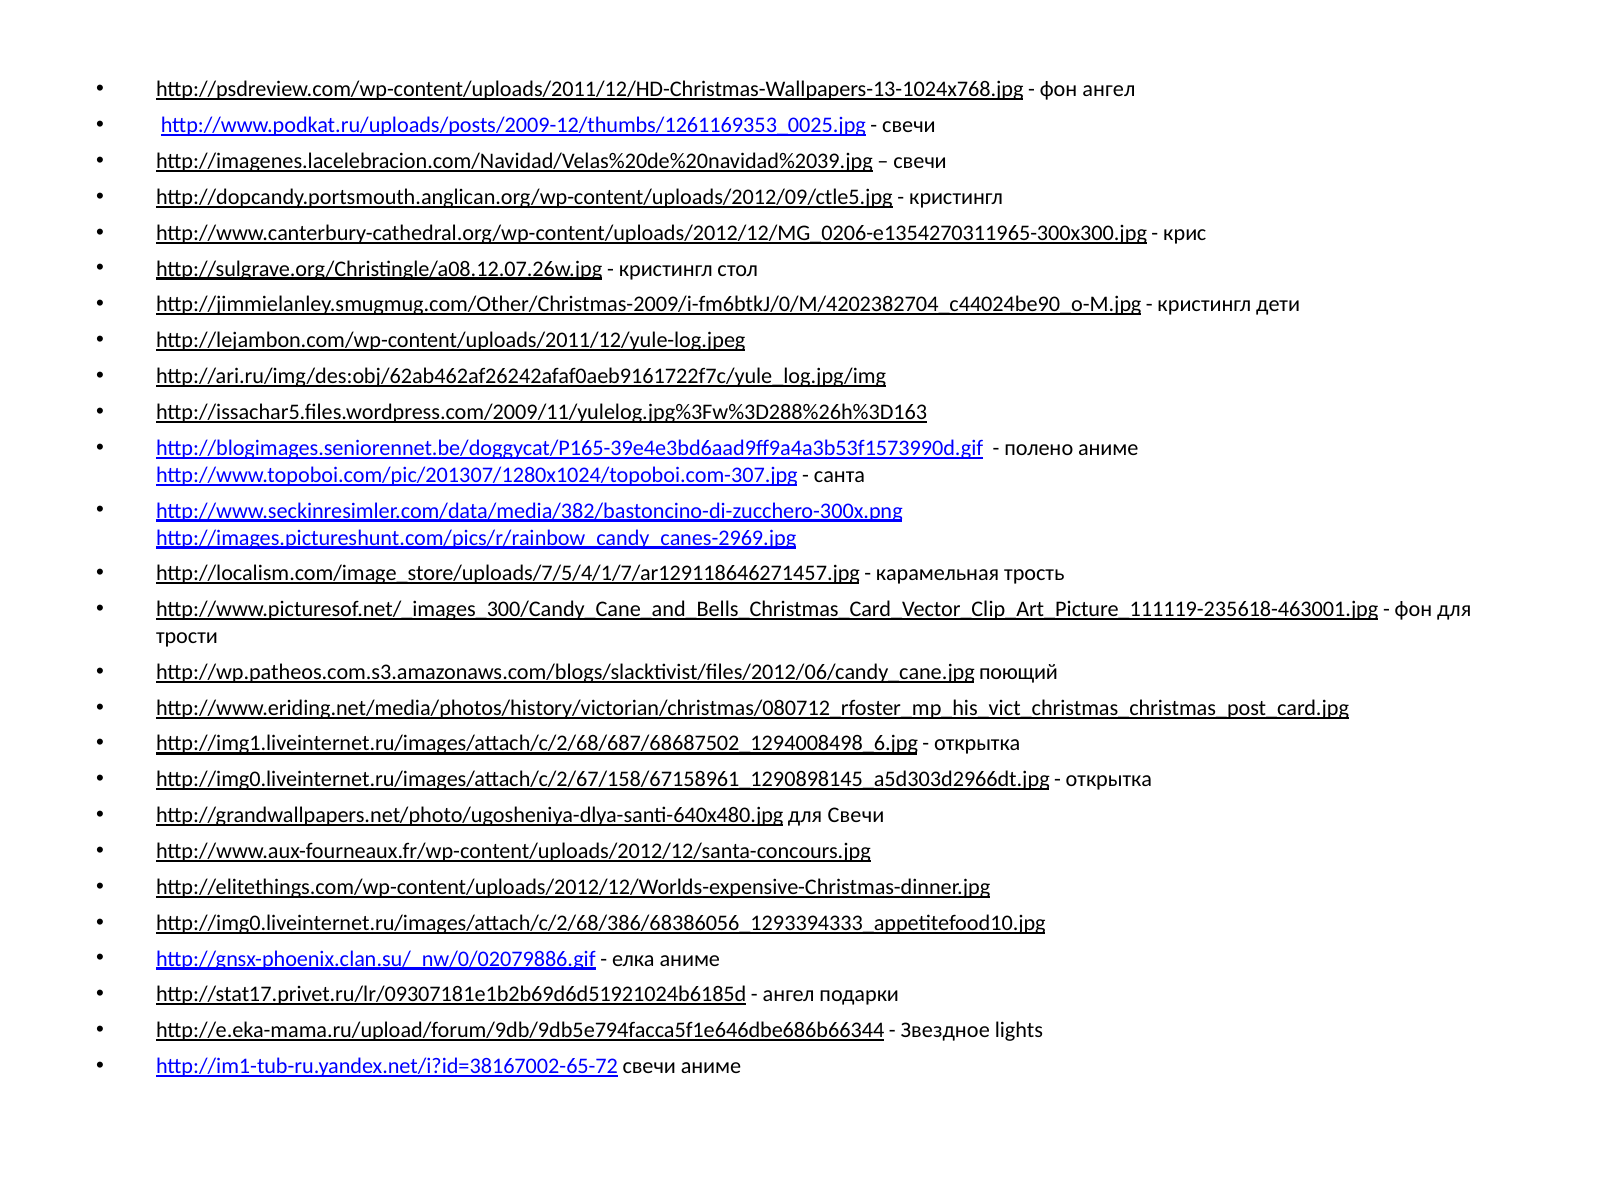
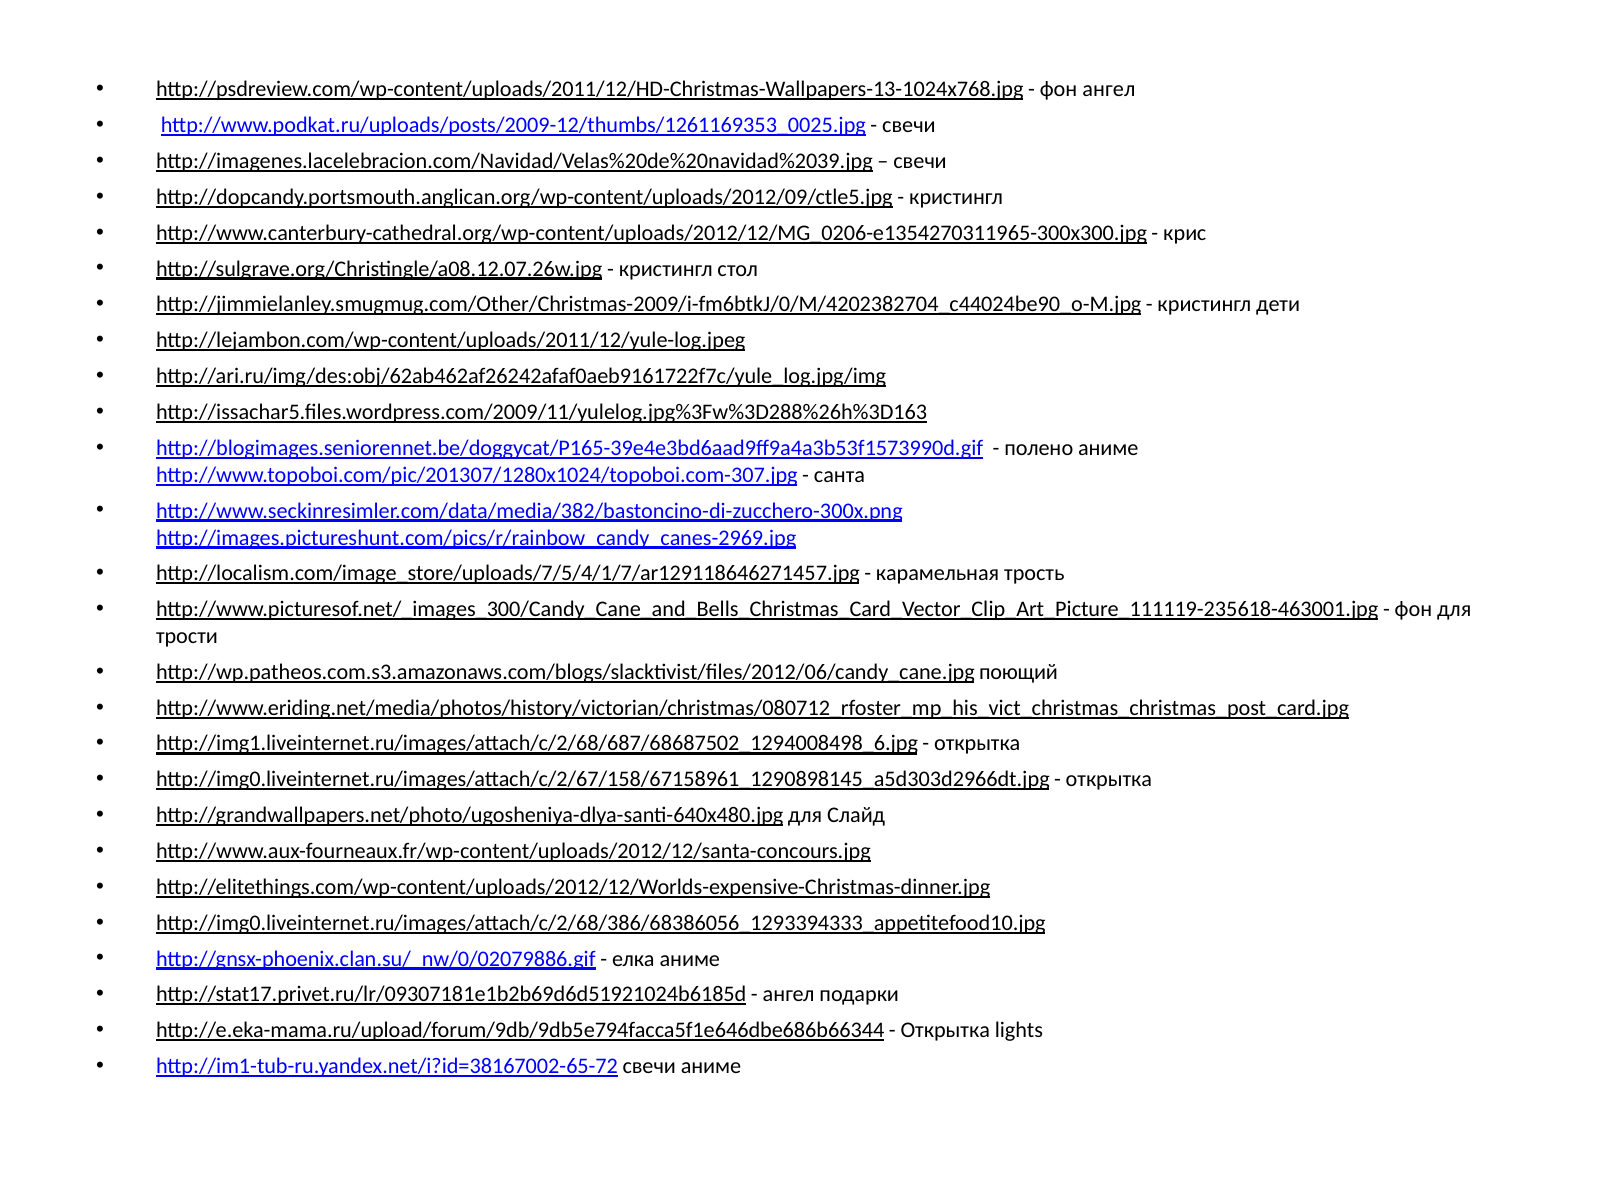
для Свечи: Свечи -> Слайд
Звездное at (945, 1031): Звездное -> Открытка
